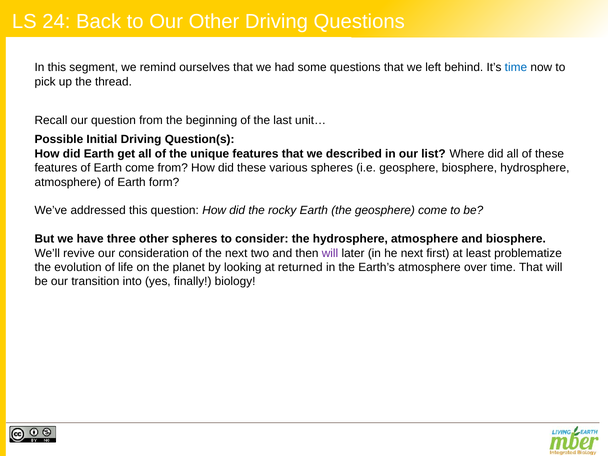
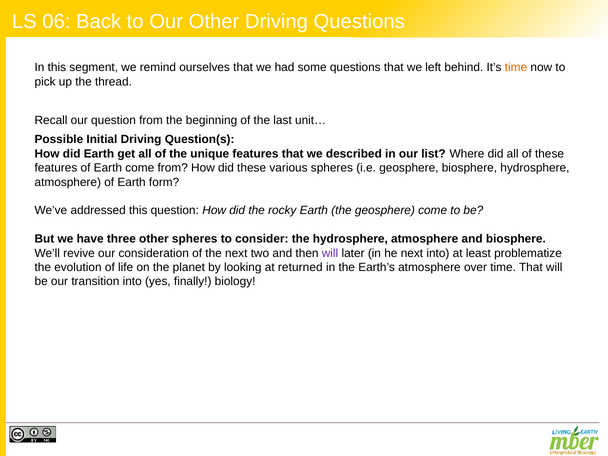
24: 24 -> 06
time at (516, 68) colour: blue -> orange
next first: first -> into
